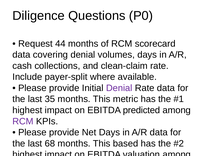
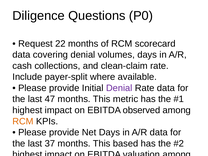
44: 44 -> 22
35: 35 -> 47
predicted: predicted -> observed
RCM at (23, 121) colour: purple -> orange
68: 68 -> 37
